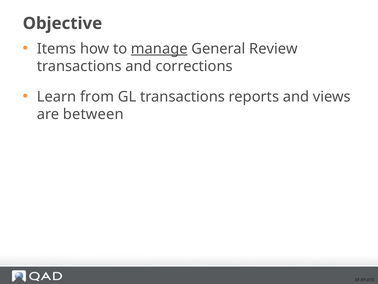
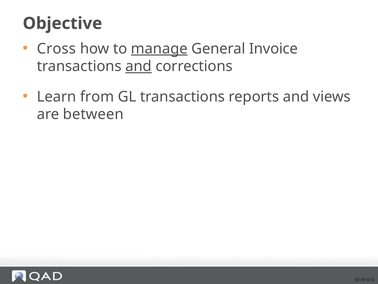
Items: Items -> Cross
Review: Review -> Invoice
and at (139, 66) underline: none -> present
